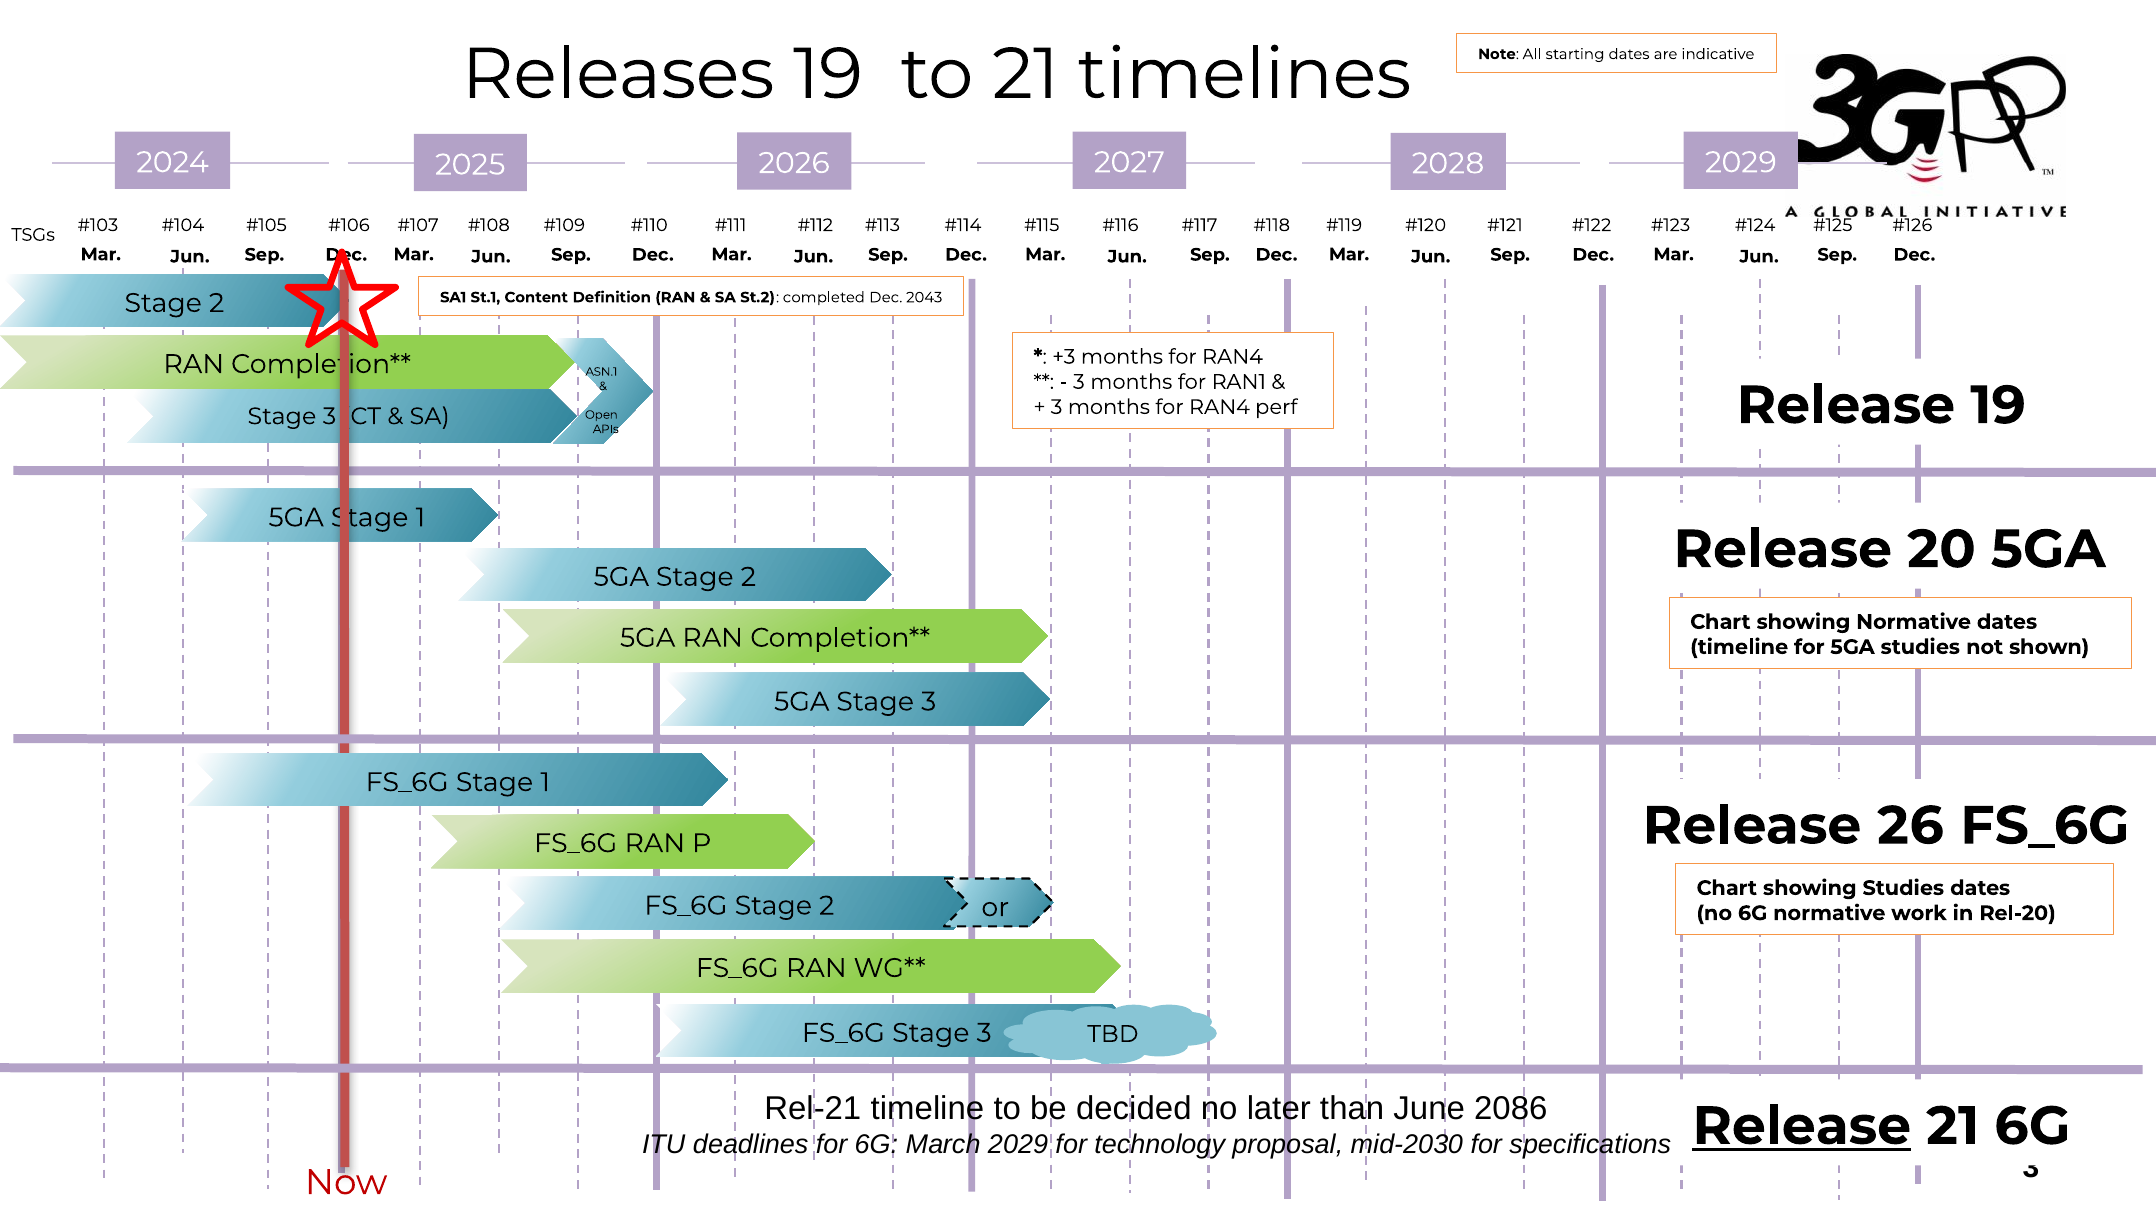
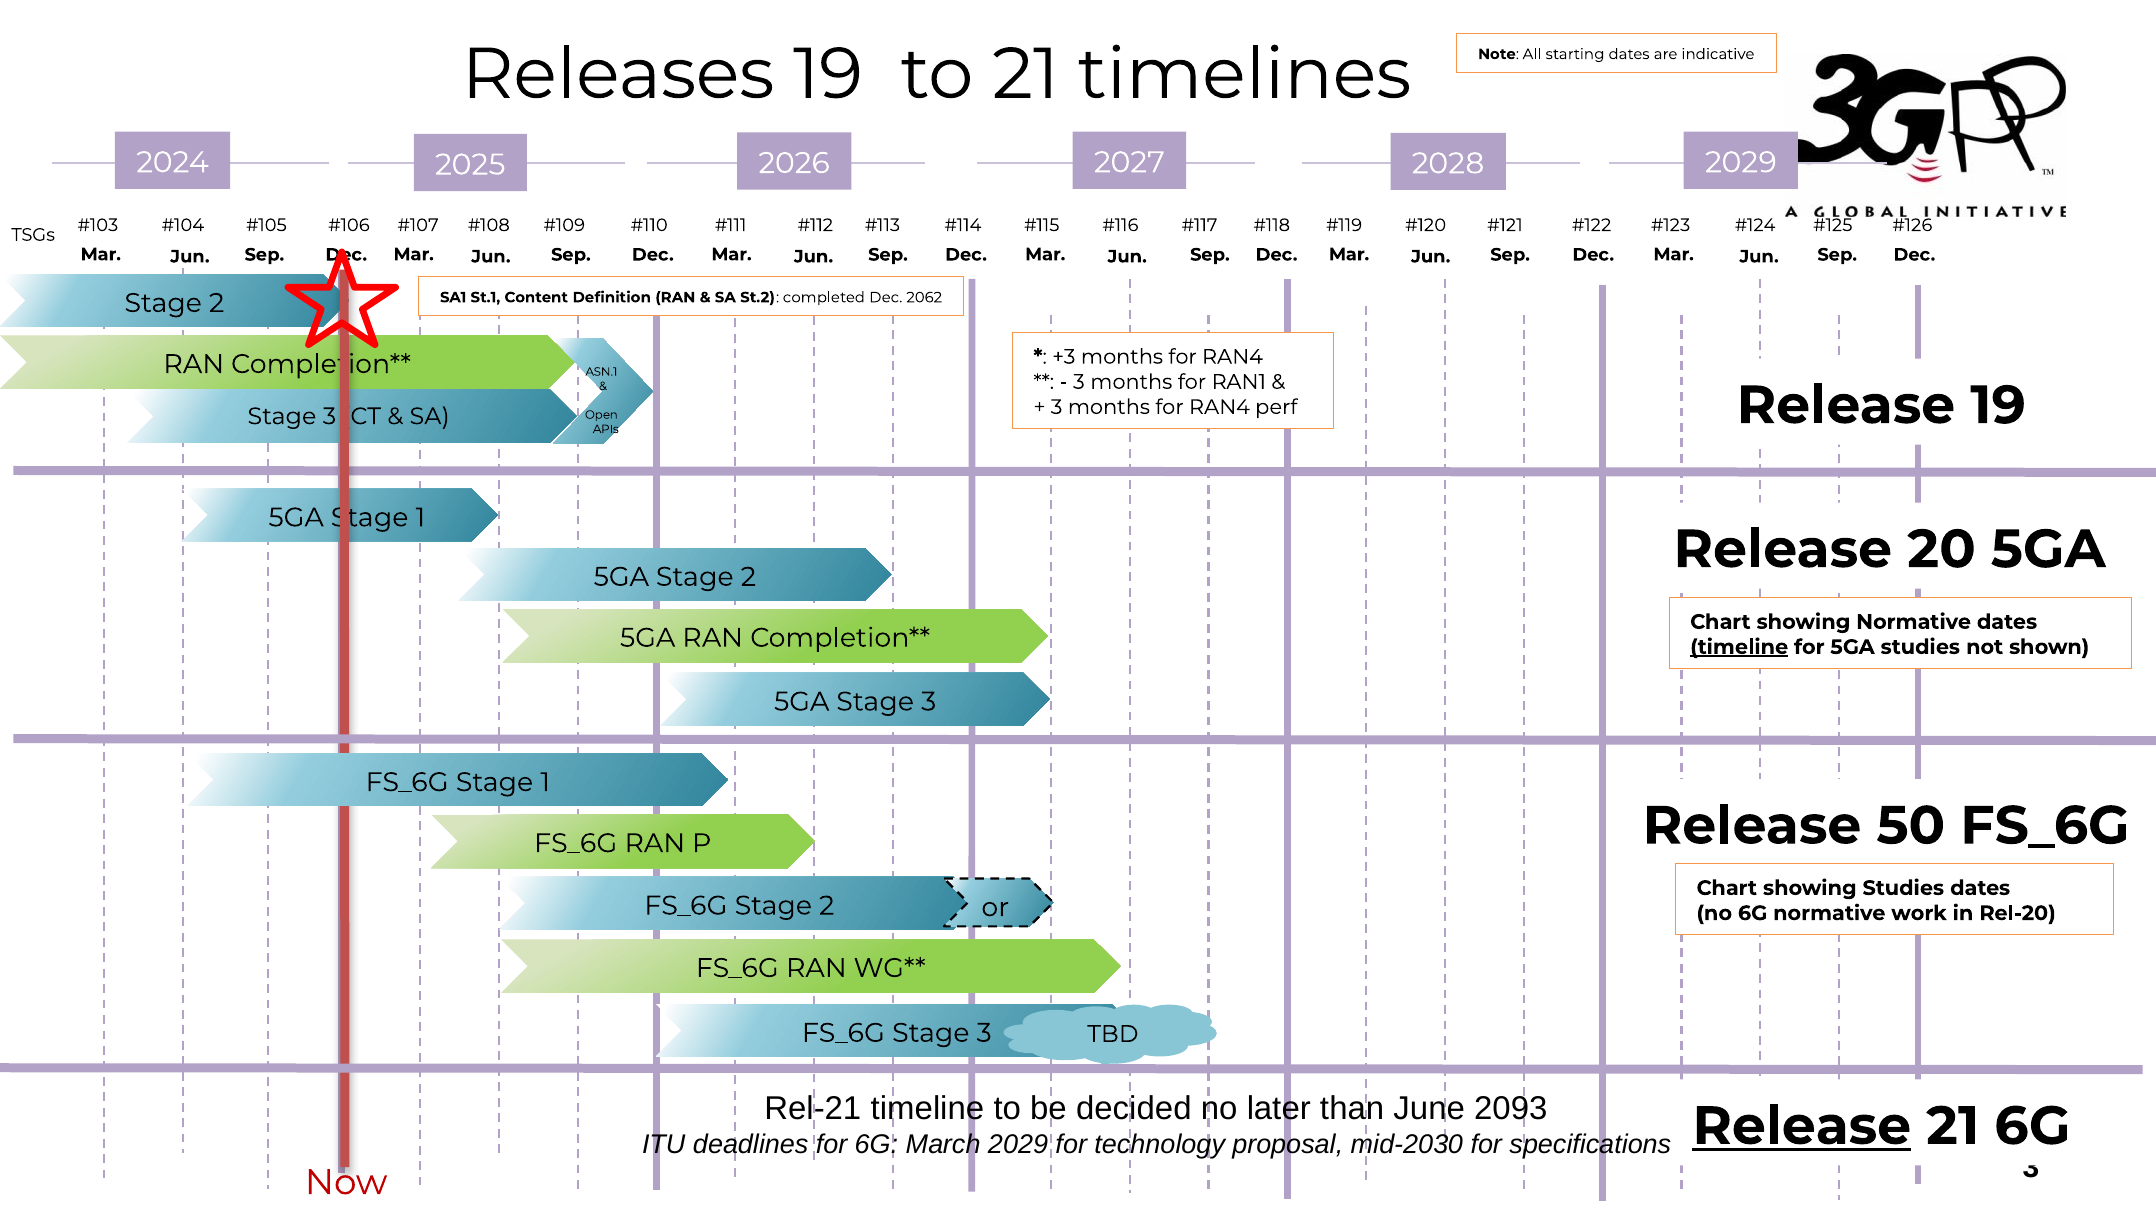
2043: 2043 -> 2062
timeline at (1739, 647) underline: none -> present
26: 26 -> 50
2086: 2086 -> 2093
